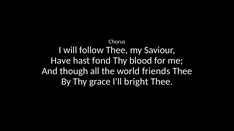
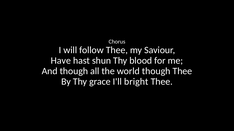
fond: fond -> shun
world friends: friends -> though
